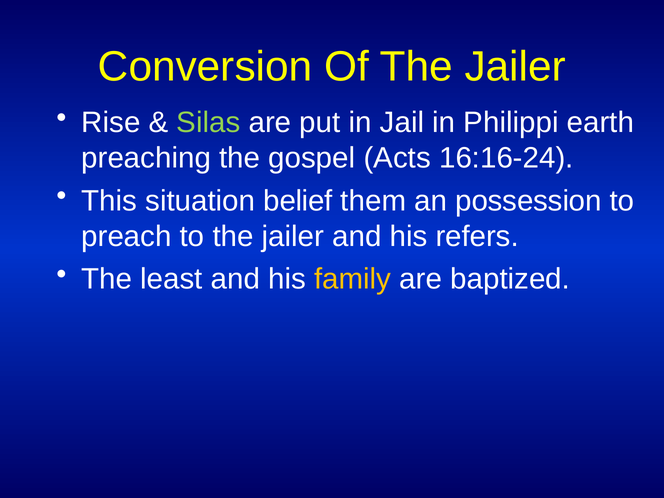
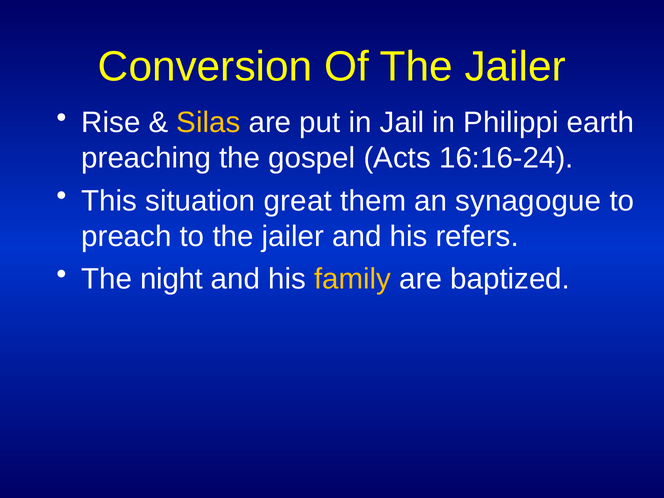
Silas colour: light green -> yellow
belief: belief -> great
possession: possession -> synagogue
least: least -> night
